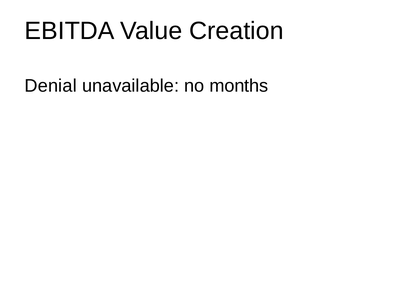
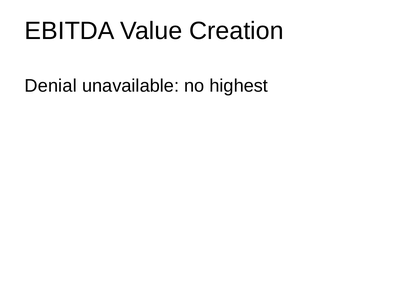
months: months -> highest
